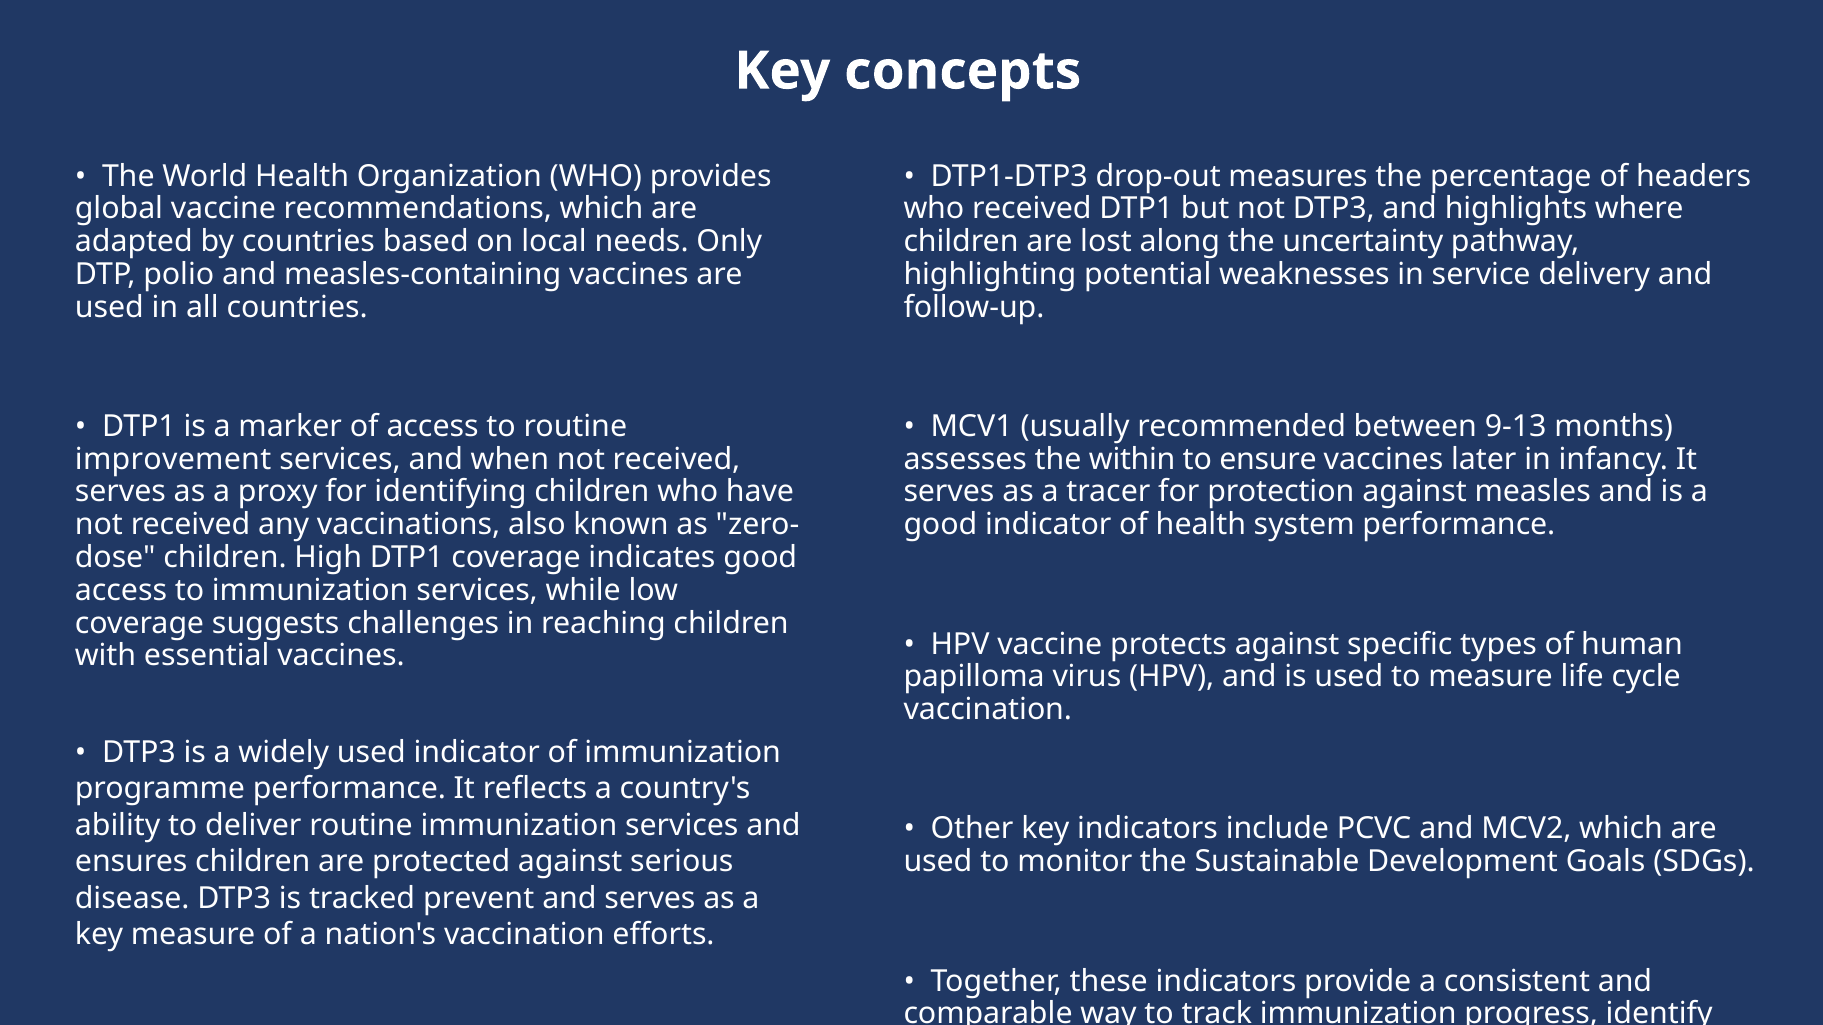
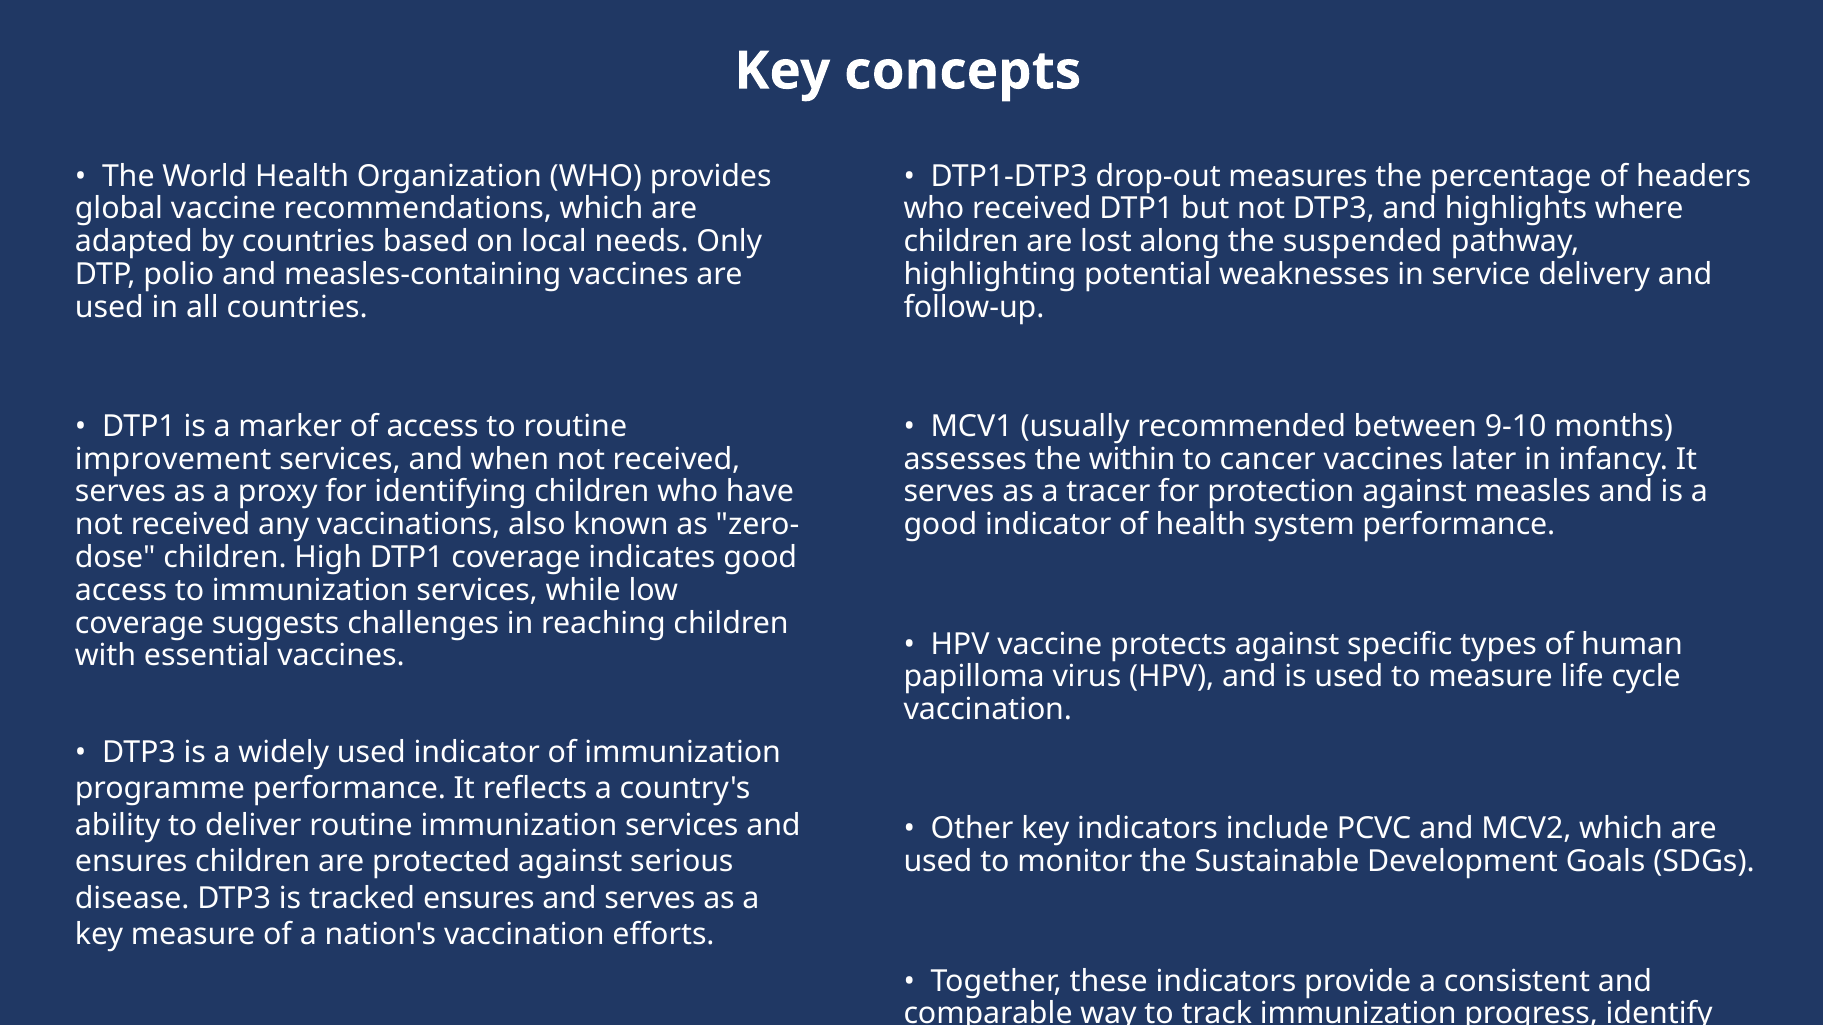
uncertainty: uncertainty -> suspended
9-13: 9-13 -> 9-10
ensure: ensure -> cancer
tracked prevent: prevent -> ensures
